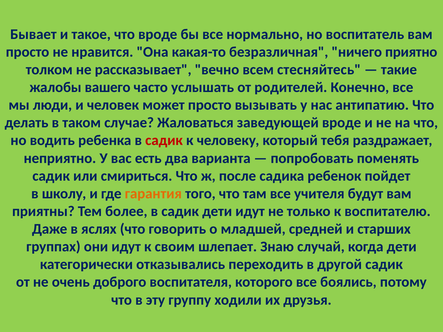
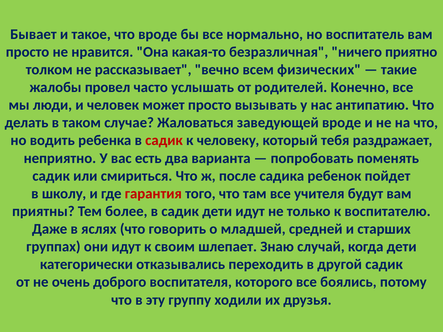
стесняйтесь: стесняйтесь -> физических
вашего: вашего -> провел
гарантия colour: orange -> red
